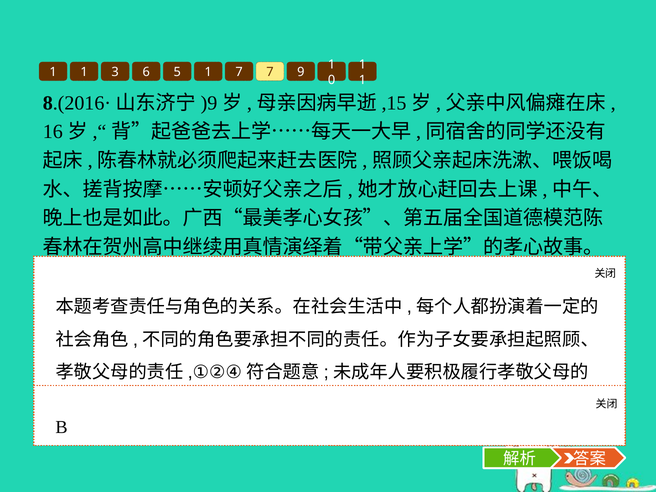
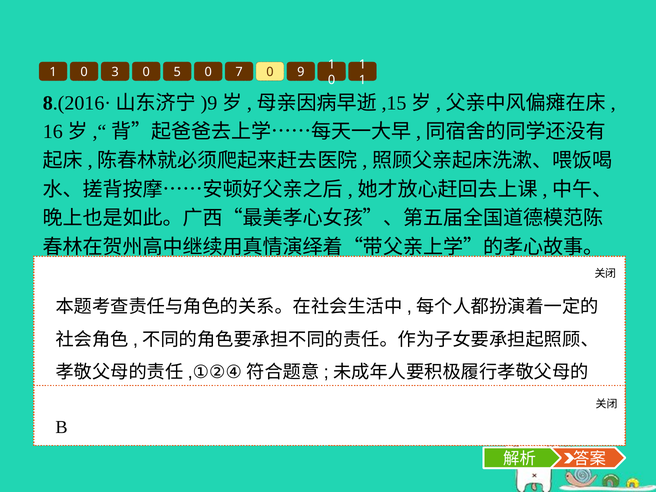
1 at (84, 72): 1 -> 0
3 6: 6 -> 0
5 1: 1 -> 0
7 7: 7 -> 0
